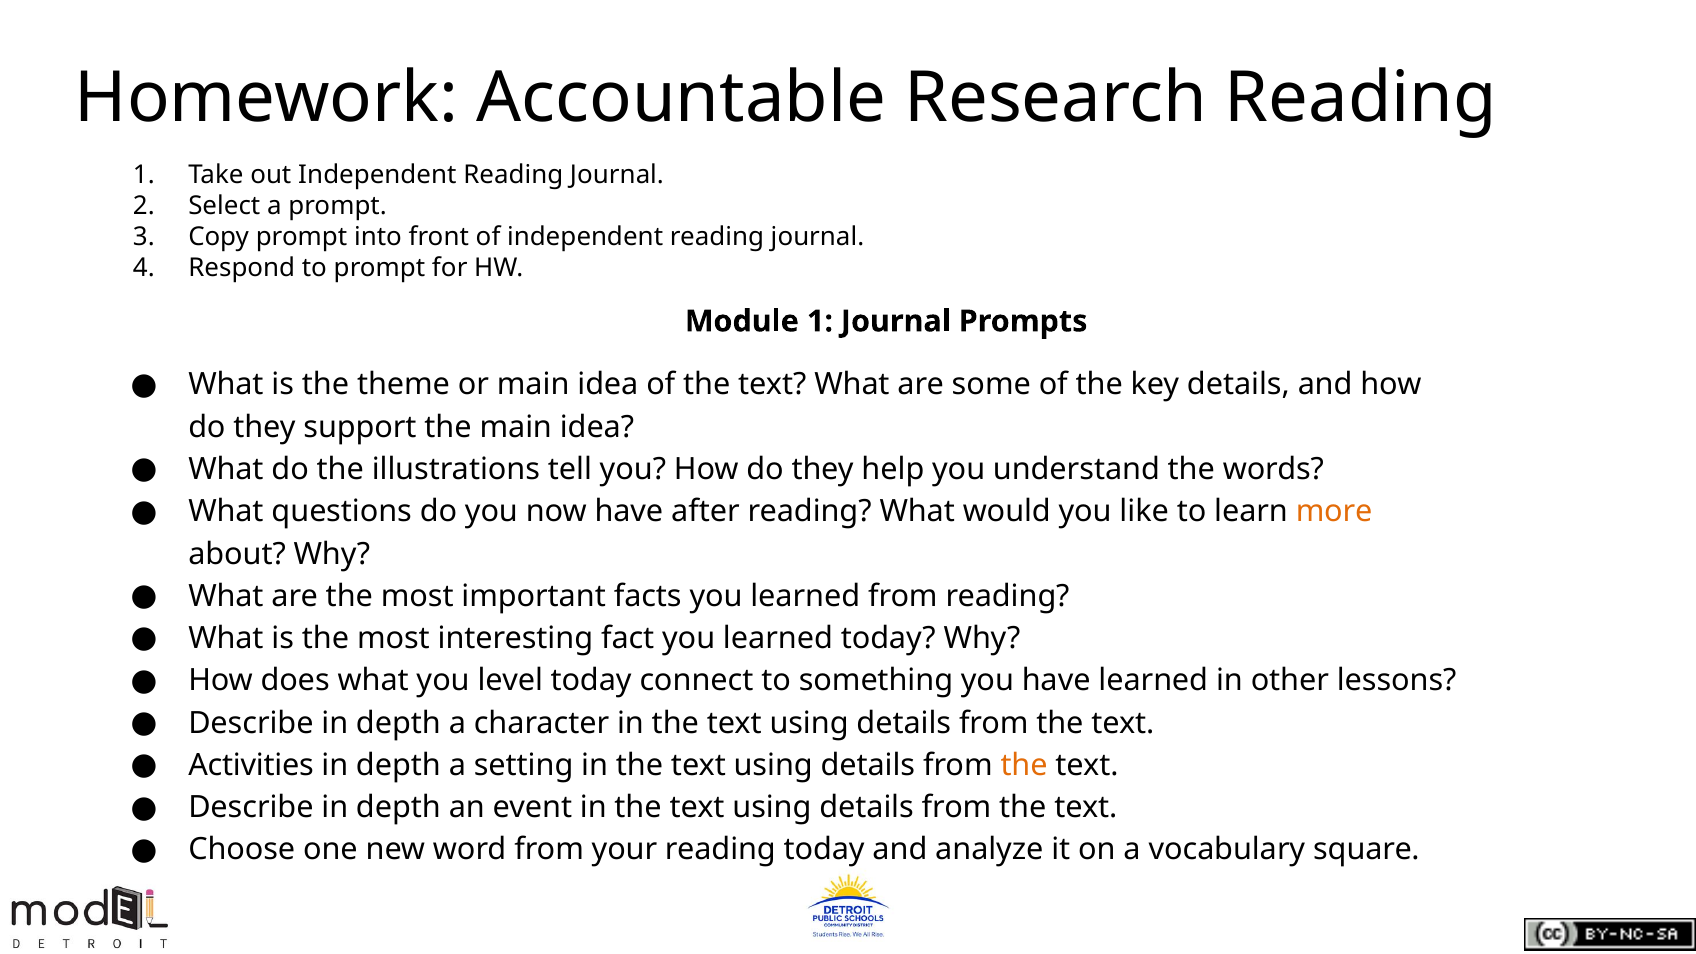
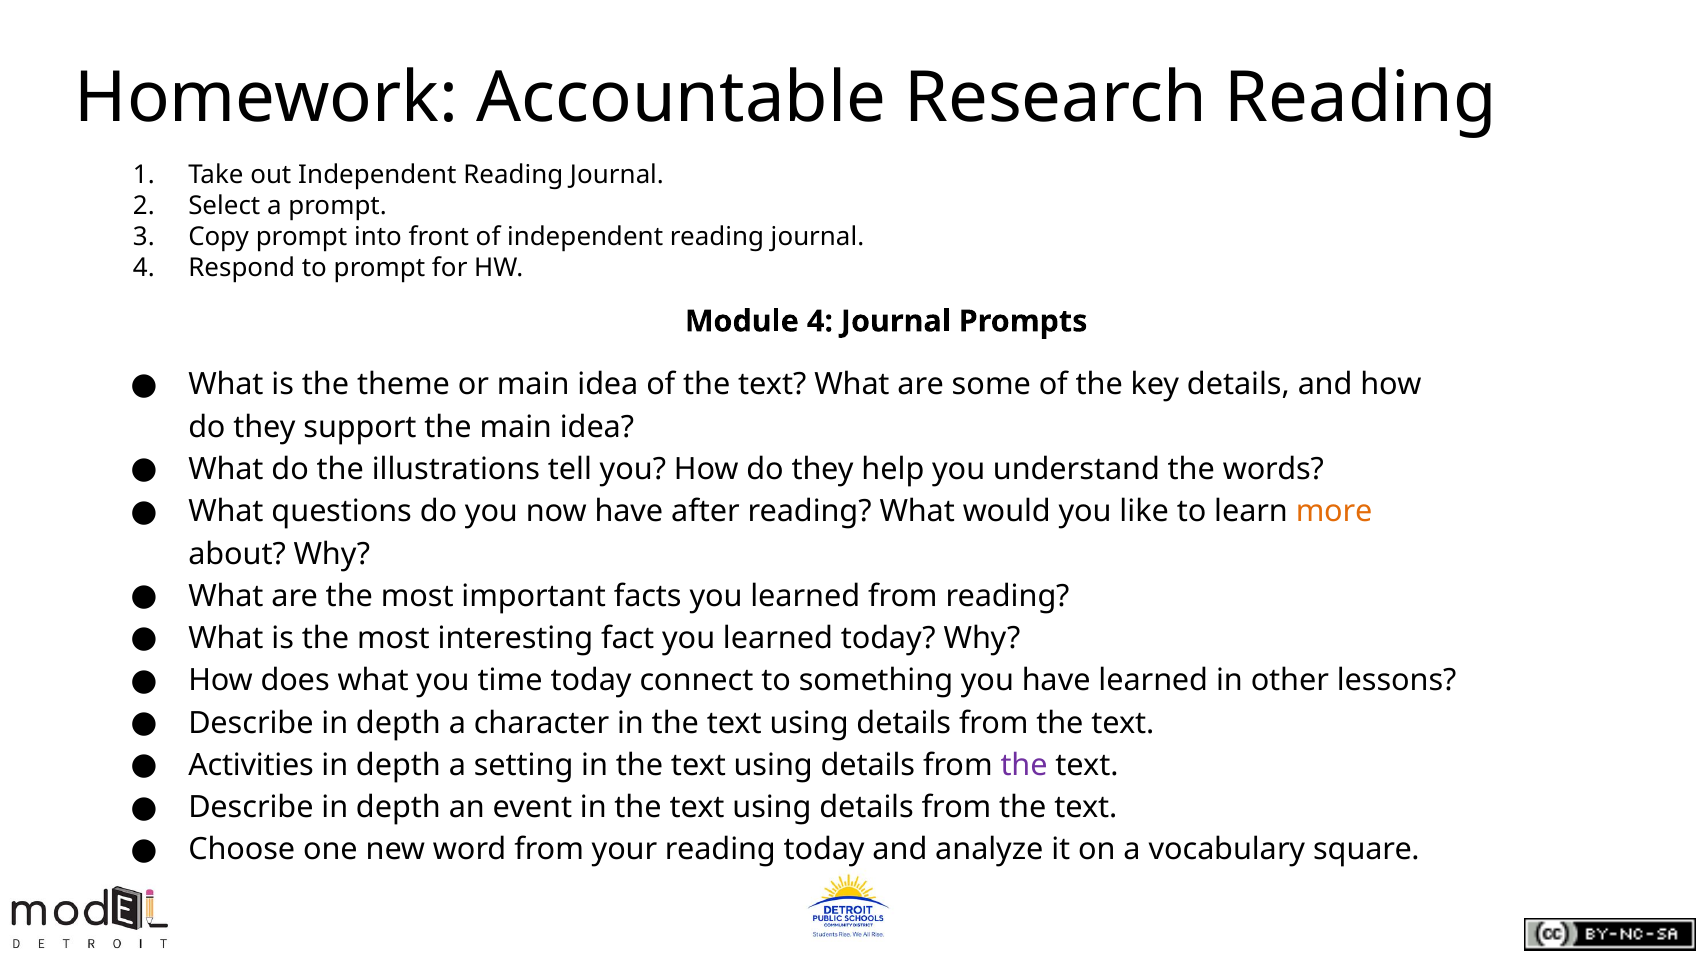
Module 1: 1 -> 4
level: level -> time
the at (1024, 765) colour: orange -> purple
